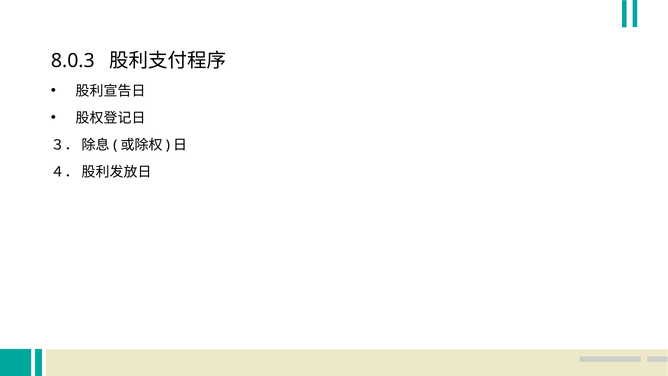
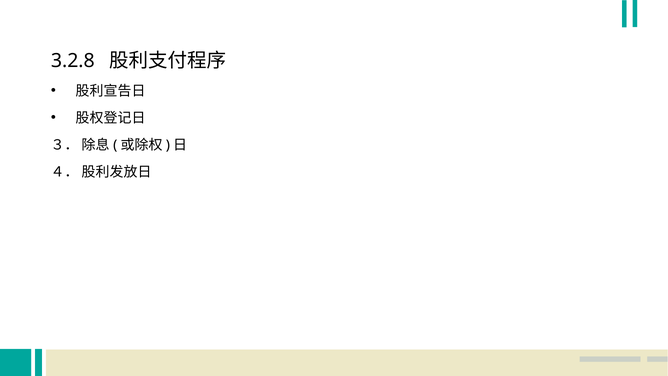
8.0.3: 8.0.3 -> 3.2.8
